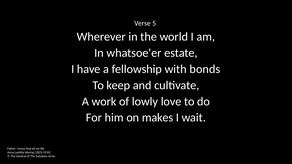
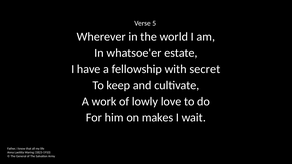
bonds: bonds -> secret
